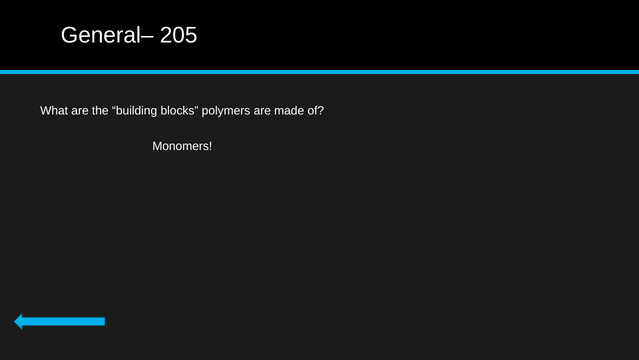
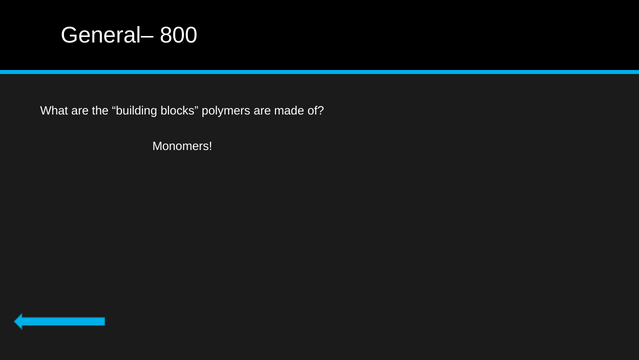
205: 205 -> 800
